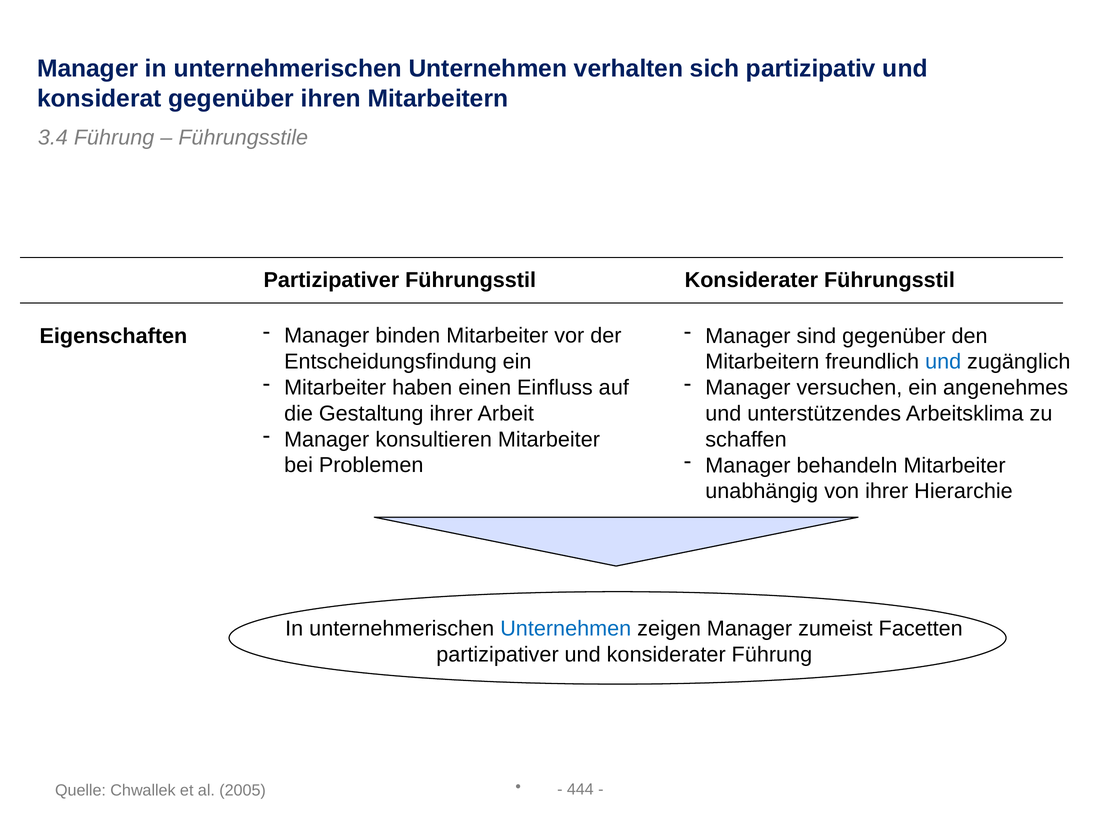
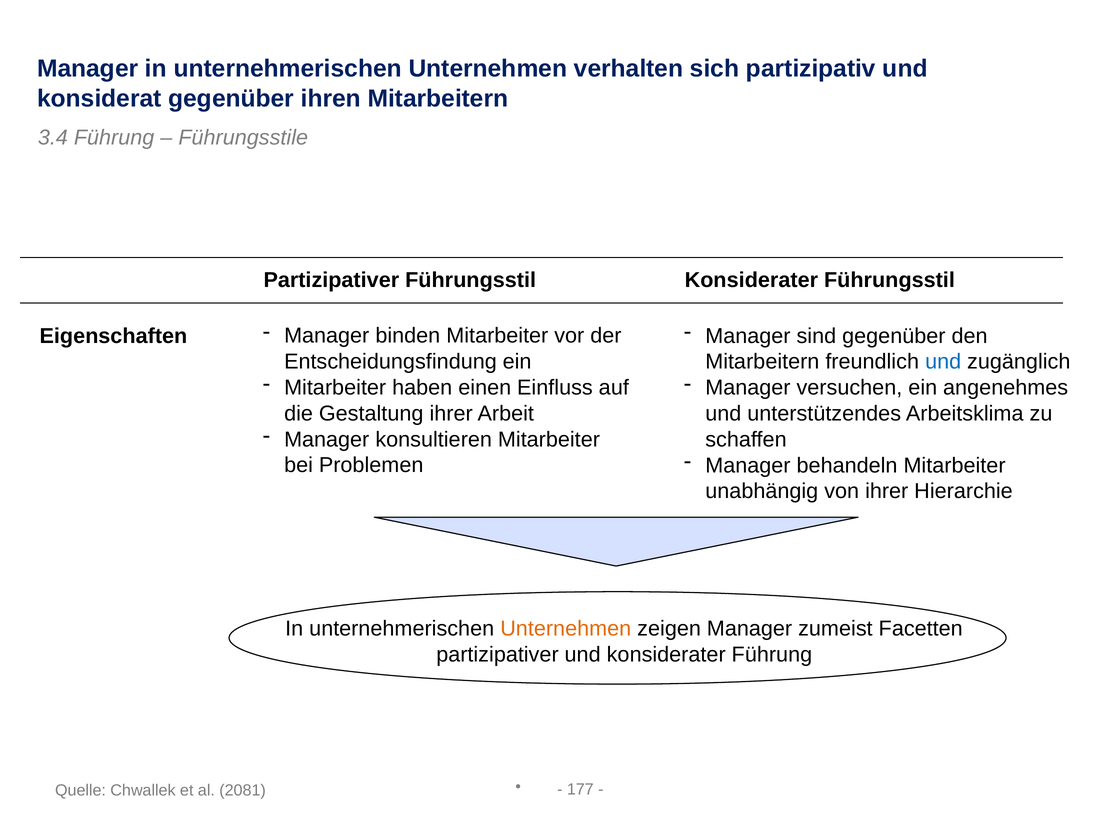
Unternehmen at (566, 629) colour: blue -> orange
444: 444 -> 177
2005: 2005 -> 2081
